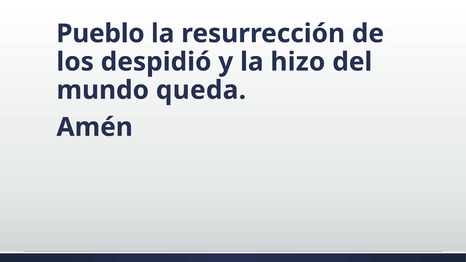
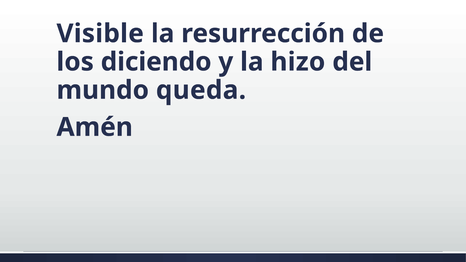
Pueblo: Pueblo -> Visible
despidió: despidió -> diciendo
